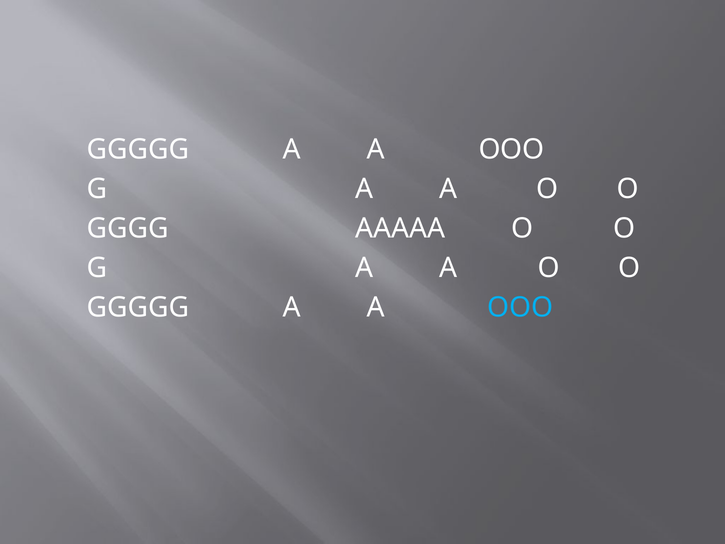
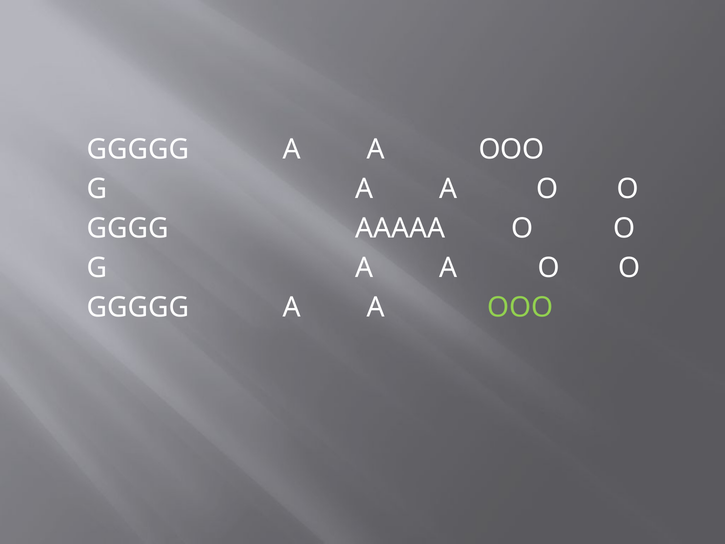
OOO at (520, 307) colour: light blue -> light green
